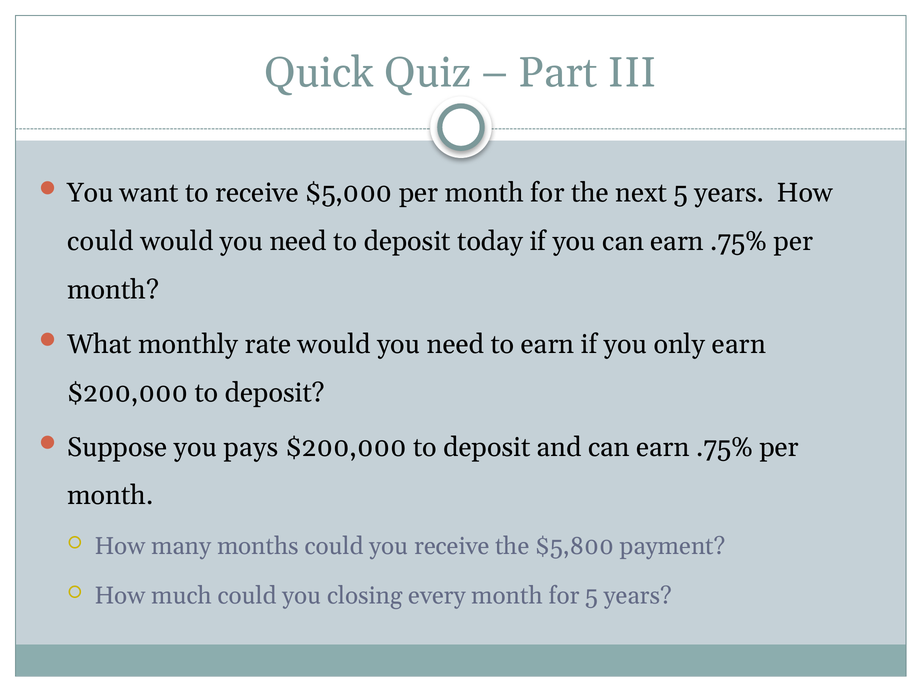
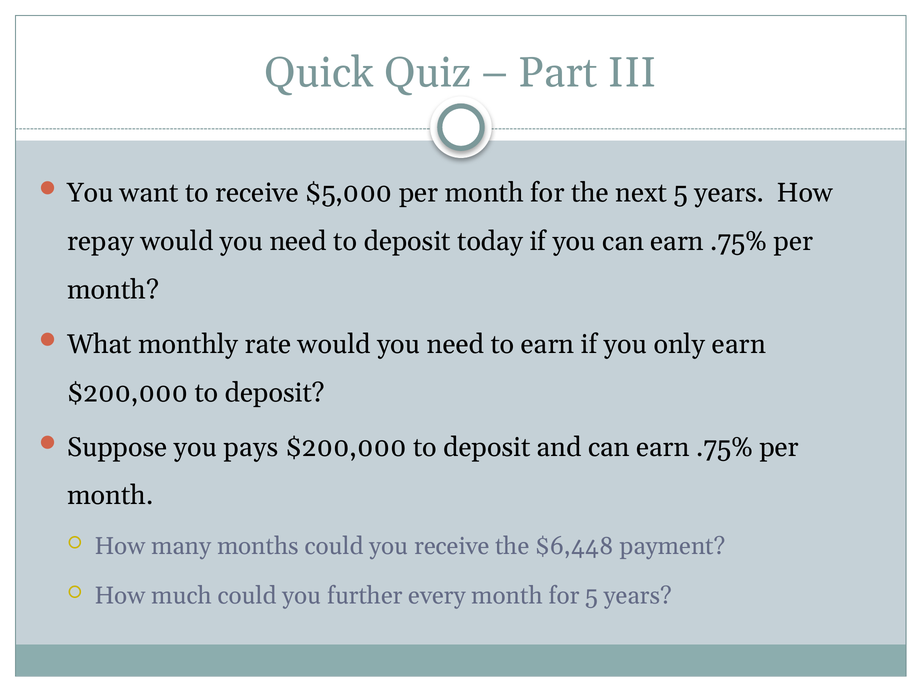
could at (101, 241): could -> repay
$5,800: $5,800 -> $6,448
closing: closing -> further
